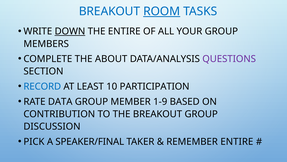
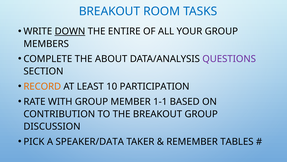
ROOM underline: present -> none
RECORD colour: blue -> orange
DATA: DATA -> WITH
1-9: 1-9 -> 1-1
SPEAKER/FINAL: SPEAKER/FINAL -> SPEAKER/DATA
REMEMBER ENTIRE: ENTIRE -> TABLES
